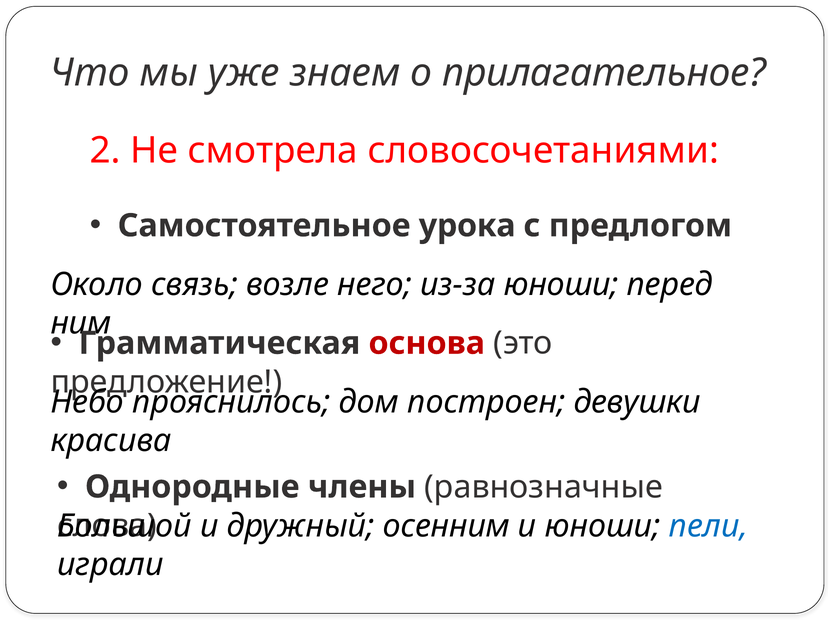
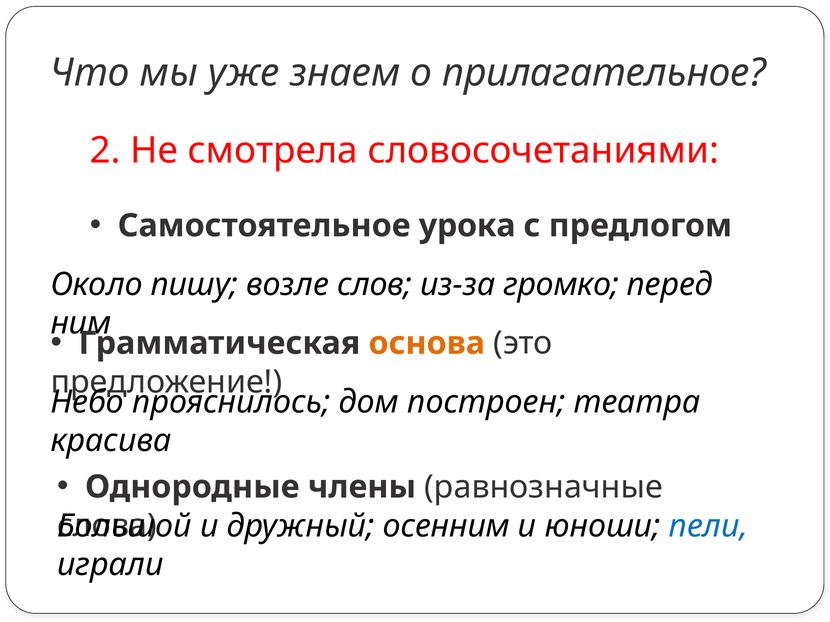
связь: связь -> пишу
него: него -> слов
из-за юноши: юноши -> громко
основа colour: red -> orange
девушки: девушки -> театра
